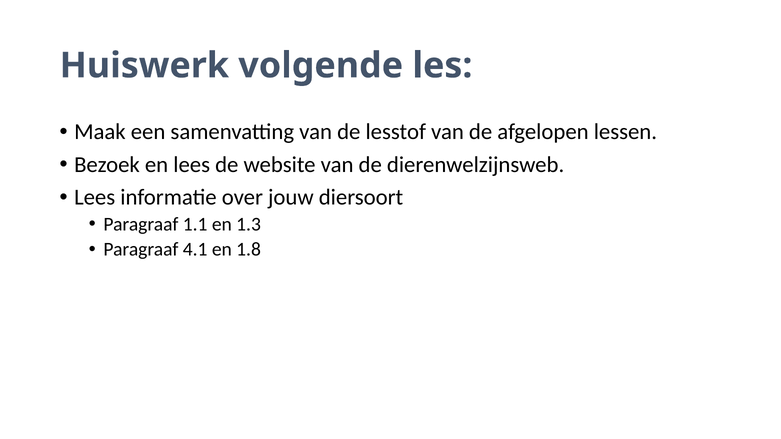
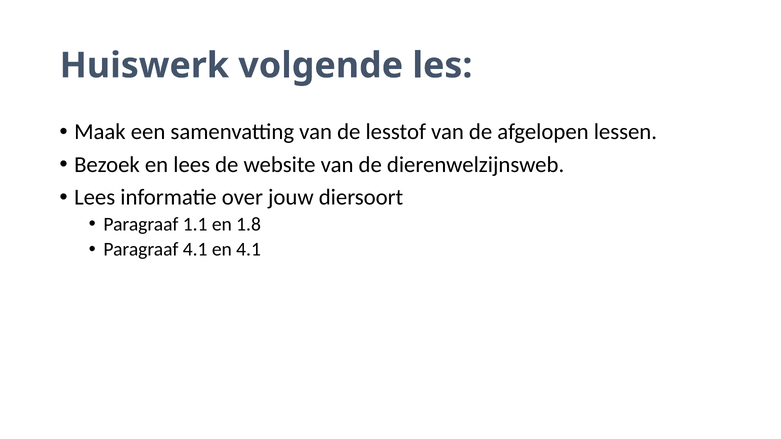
1.3: 1.3 -> 1.8
en 1.8: 1.8 -> 4.1
